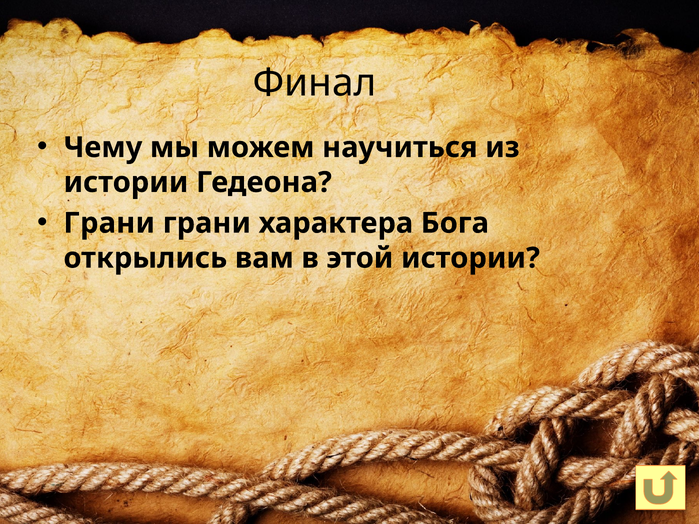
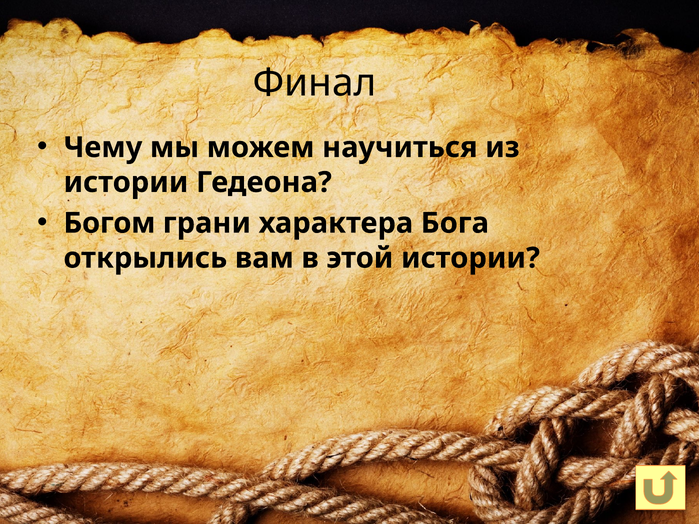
Грани at (109, 223): Грани -> Богом
